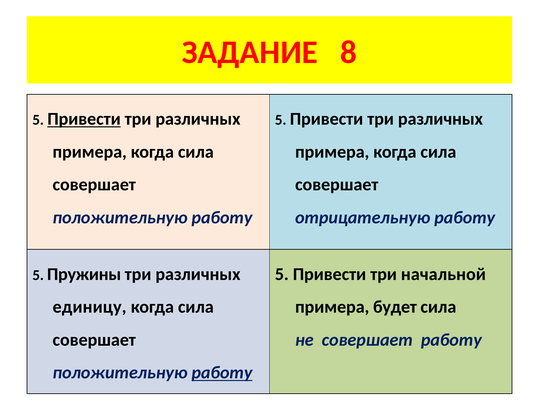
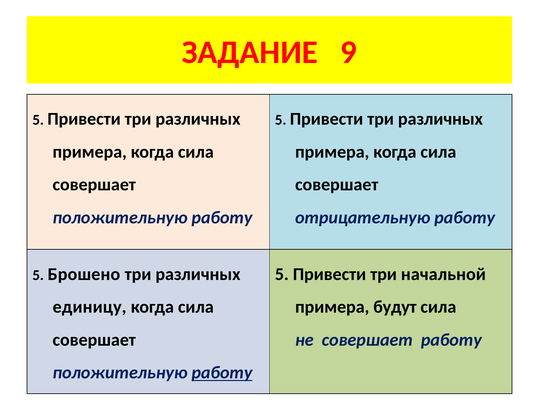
8: 8 -> 9
Привести at (84, 119) underline: present -> none
Пружины: Пружины -> Брошено
будет: будет -> будут
